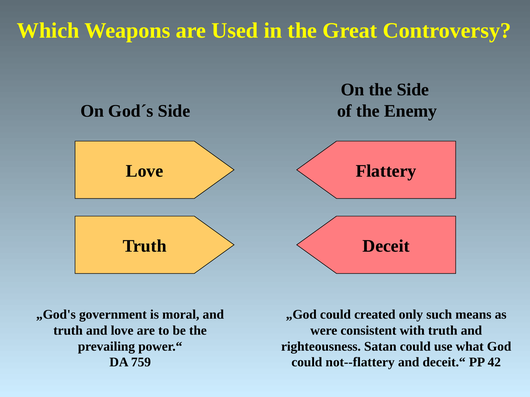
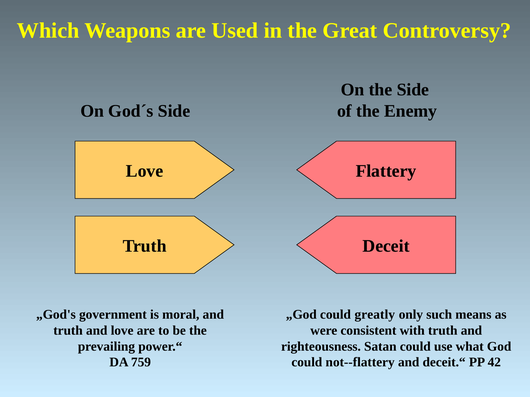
created: created -> greatly
